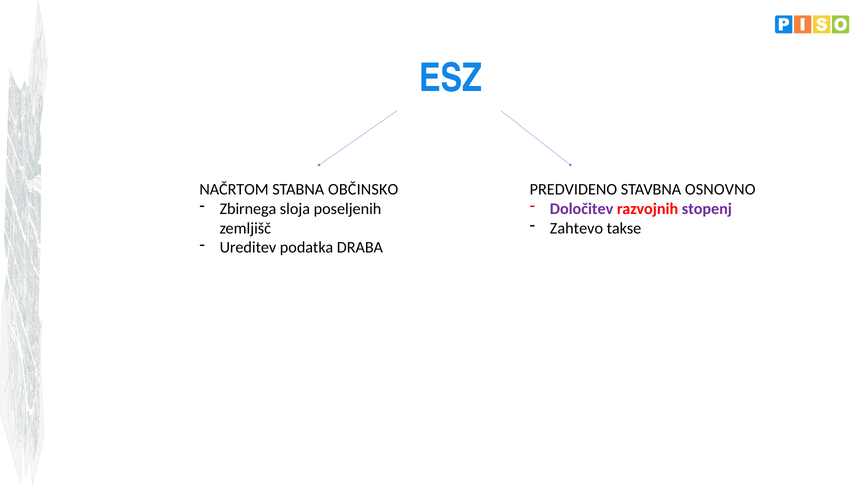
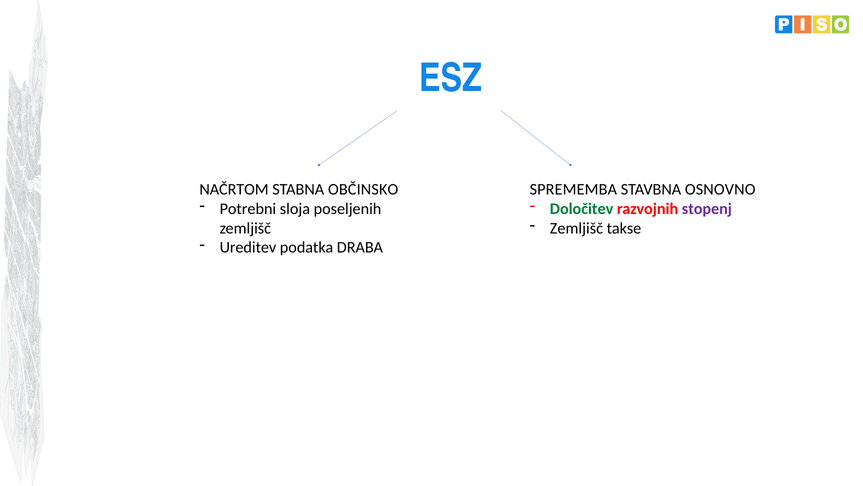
PREDVIDENO: PREDVIDENO -> SPREMEMBA
Zbirnega: Zbirnega -> Potrebni
Določitev colour: purple -> green
Zahtevo at (576, 228): Zahtevo -> Zemljišč
